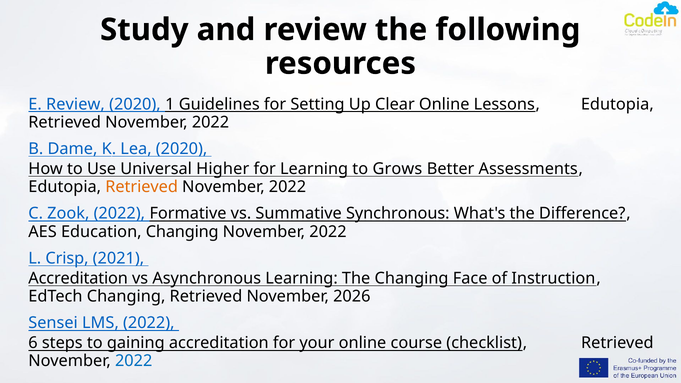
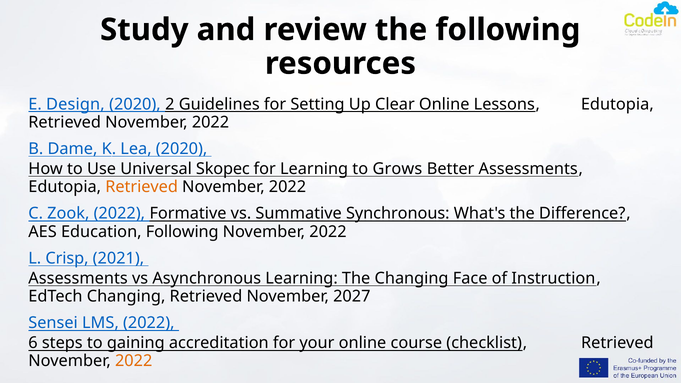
E Review: Review -> Design
1: 1 -> 2
Higher: Higher -> Skopec
Education Changing: Changing -> Following
Accreditation at (78, 278): Accreditation -> Assessments
2026: 2026 -> 2027
2022 at (134, 361) colour: blue -> orange
